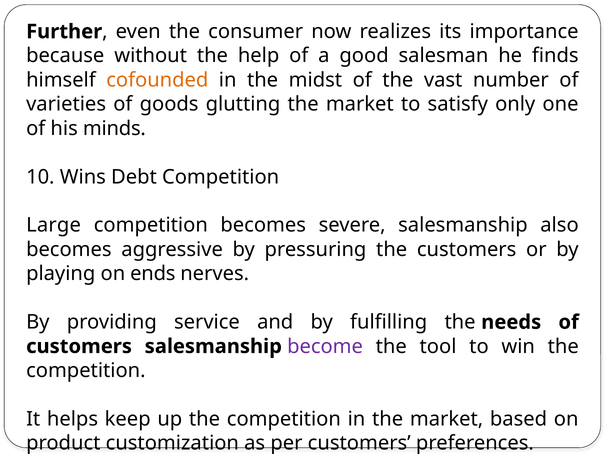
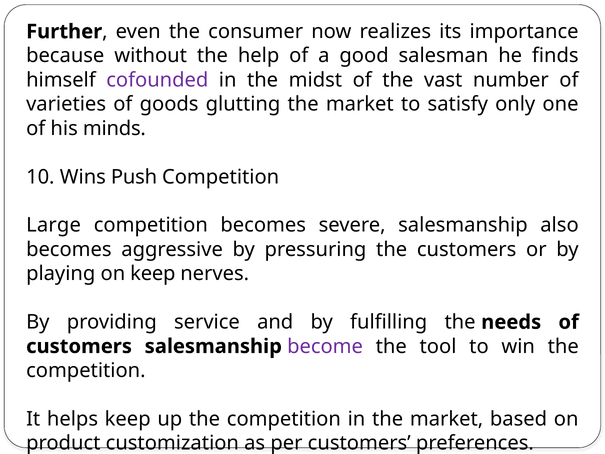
cofounded colour: orange -> purple
Debt: Debt -> Push
on ends: ends -> keep
